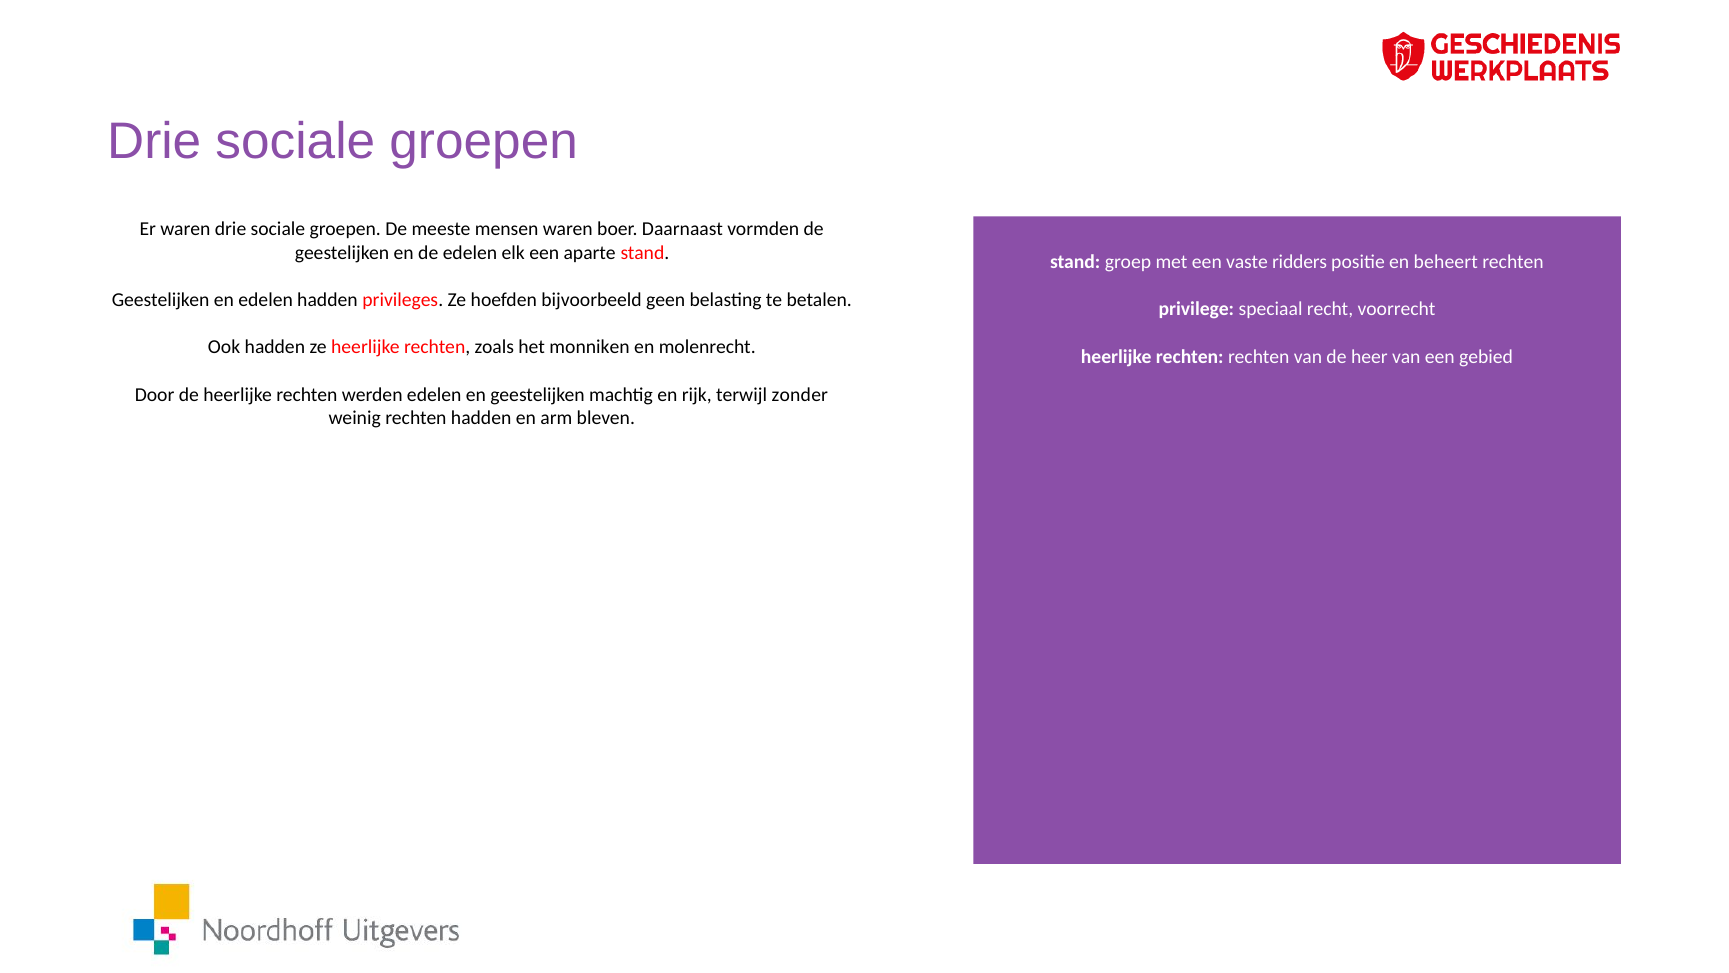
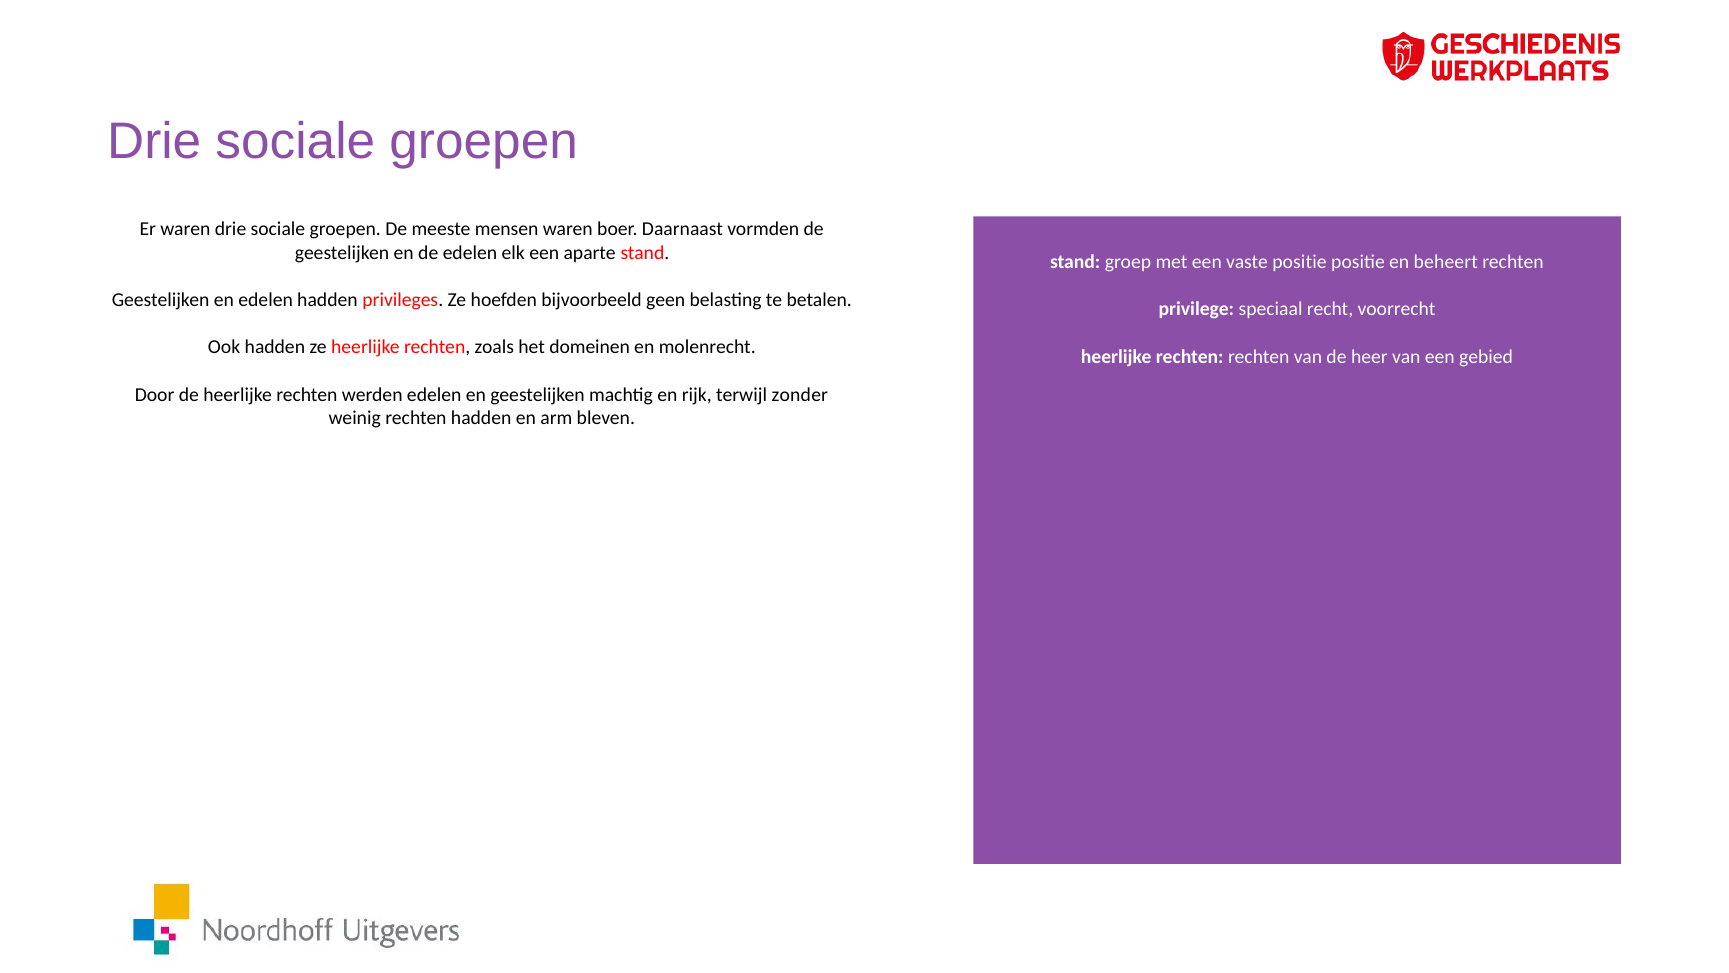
vaste ridders: ridders -> positie
monniken: monniken -> domeinen
